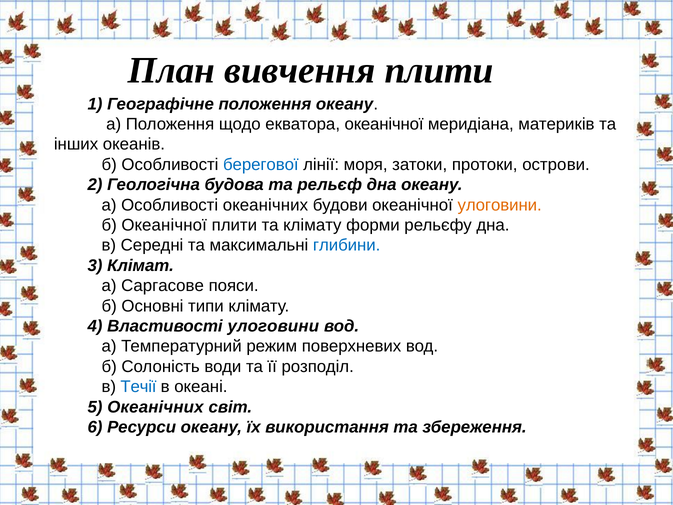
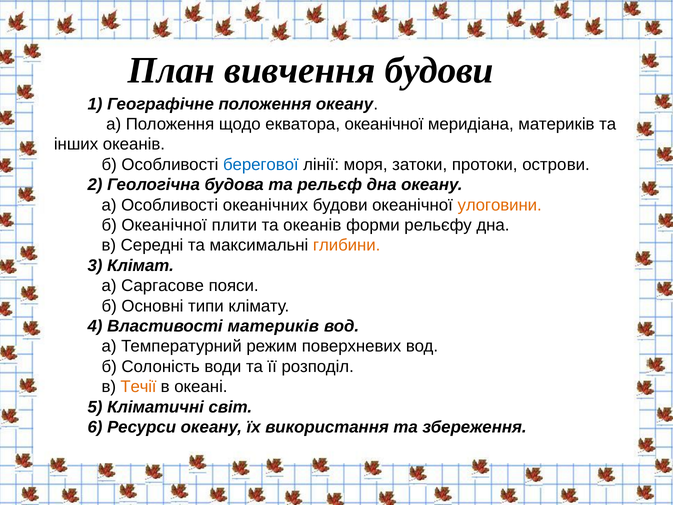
вивчення плити: плити -> будови
та клімату: клімату -> океанів
глибини colour: blue -> orange
Властивості улоговини: улоговини -> материків
Течії colour: blue -> orange
5 Океанічних: Океанічних -> Кліматичні
